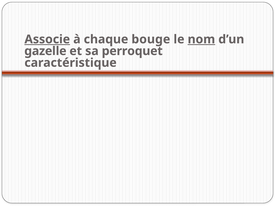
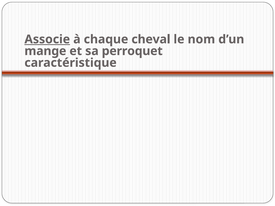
bouge: bouge -> cheval
nom underline: present -> none
gazelle: gazelle -> mange
